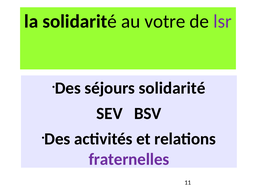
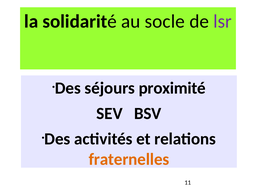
votre: votre -> socle
séjours solidarité: solidarité -> proximité
fraternelles colour: purple -> orange
